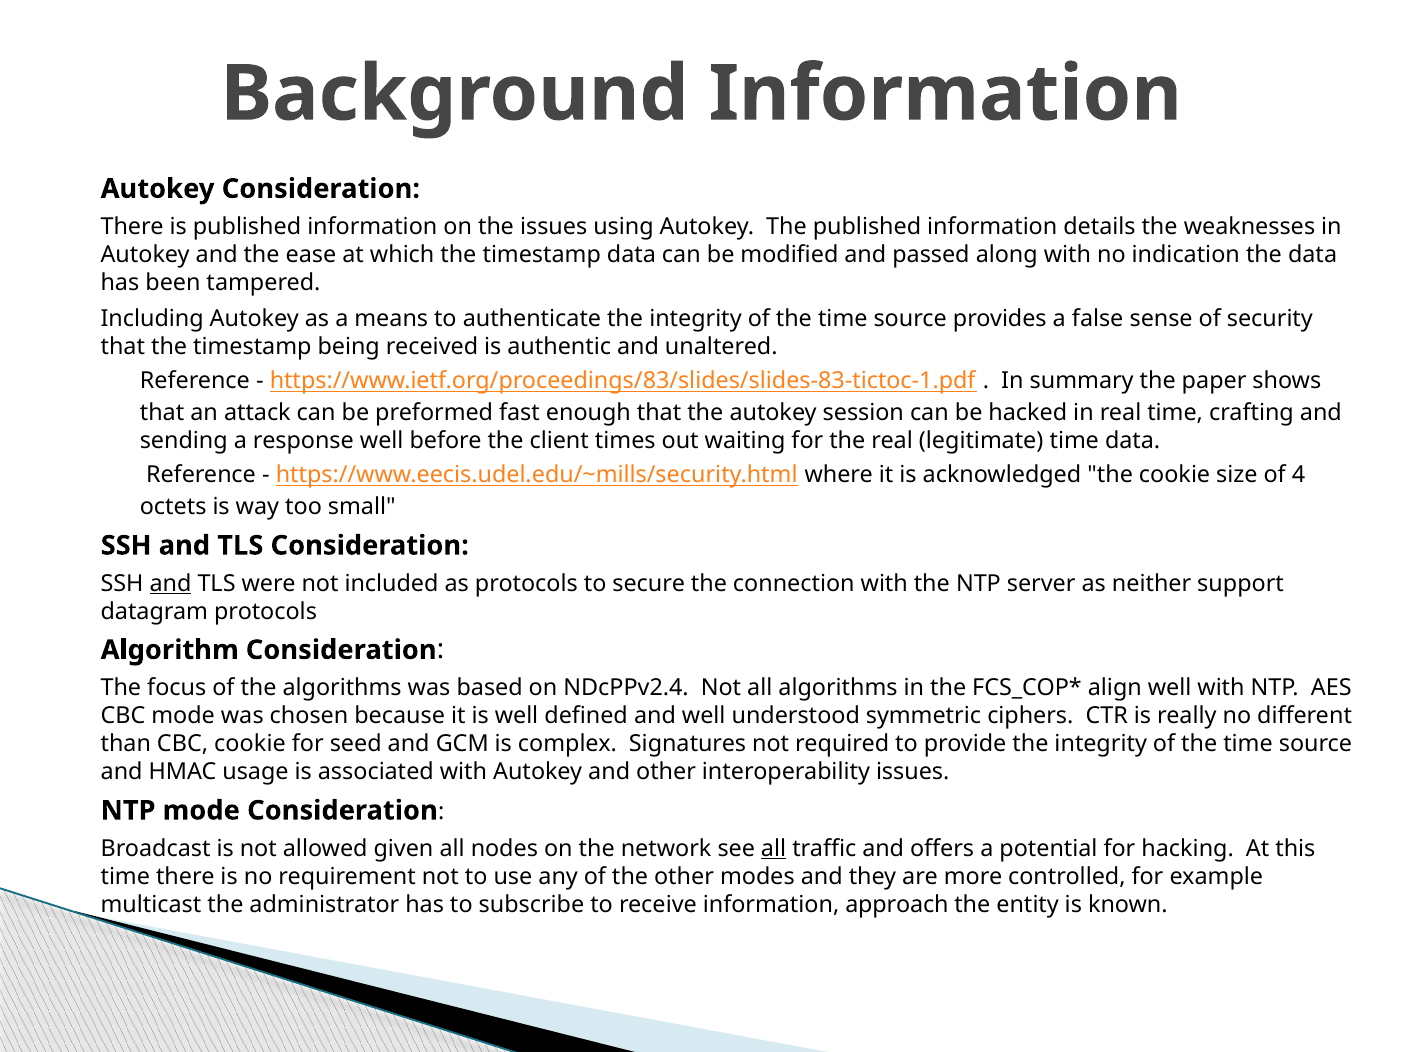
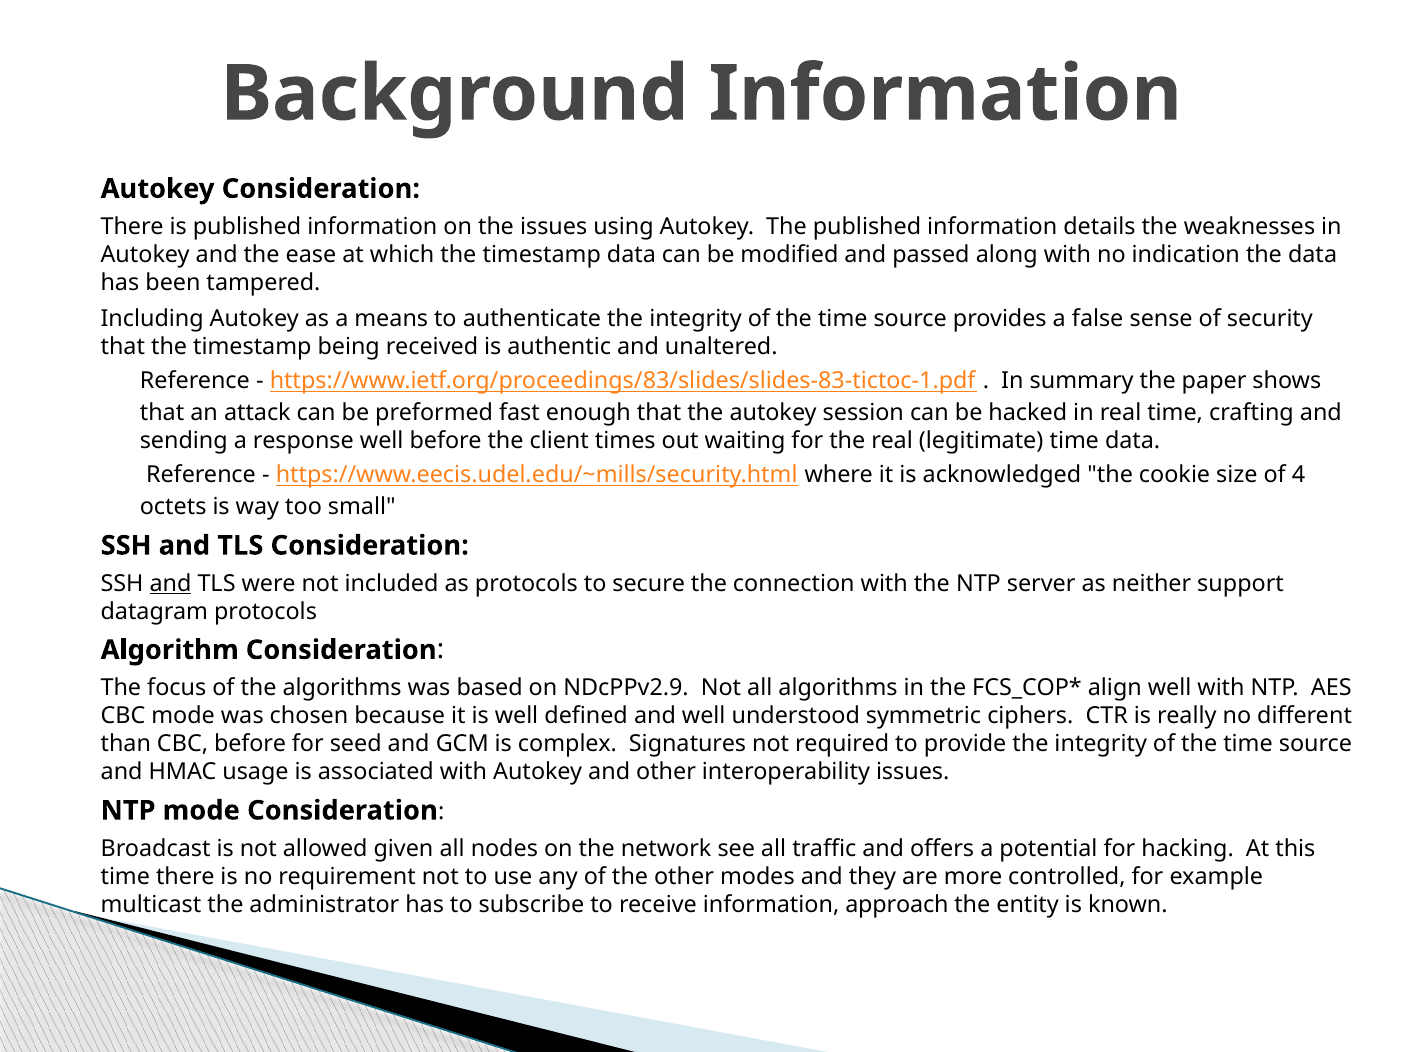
NDcPPv2.4: NDcPPv2.4 -> NDcPPv2.9
CBC cookie: cookie -> before
all at (774, 849) underline: present -> none
